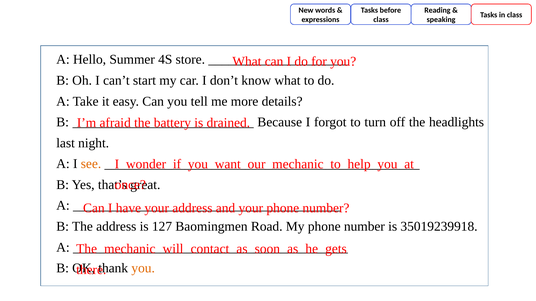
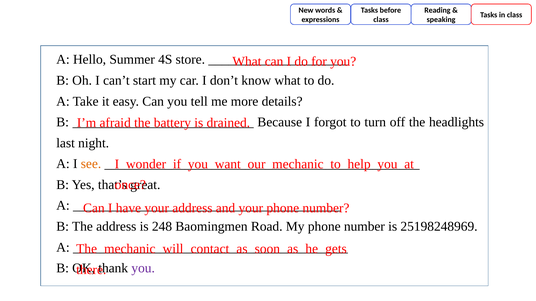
127: 127 -> 248
35019239918: 35019239918 -> 25198248969
you at (143, 269) colour: orange -> purple
